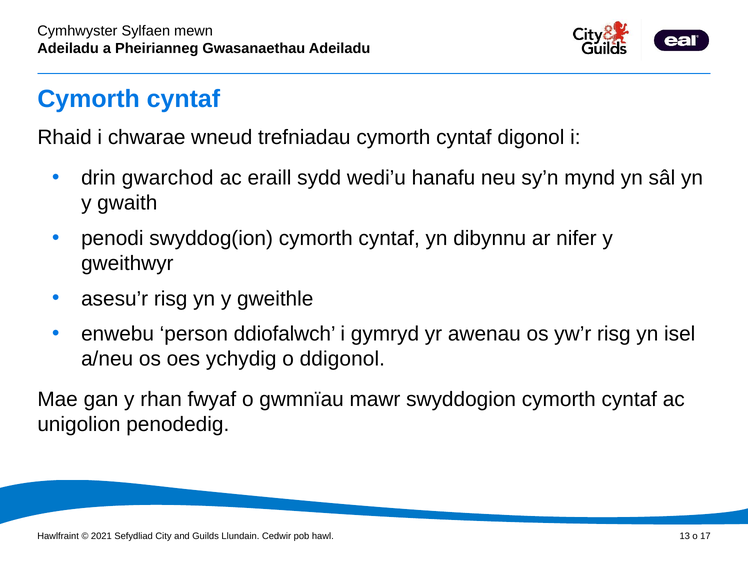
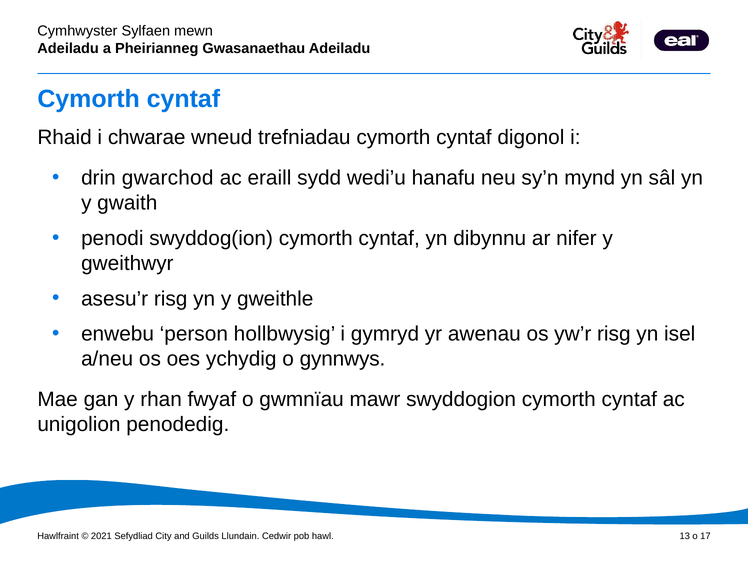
ddiofalwch: ddiofalwch -> hollbwysig
ddigonol: ddigonol -> gynnwys
